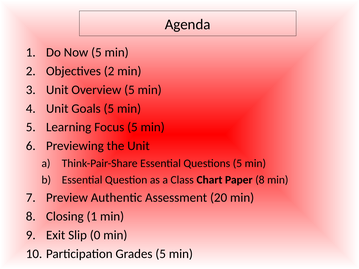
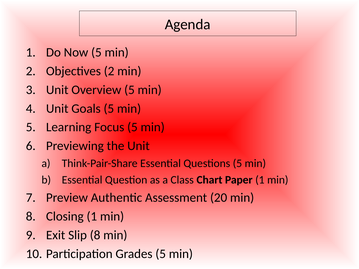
Paper 8: 8 -> 1
Slip 0: 0 -> 8
